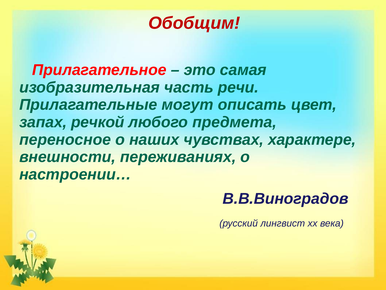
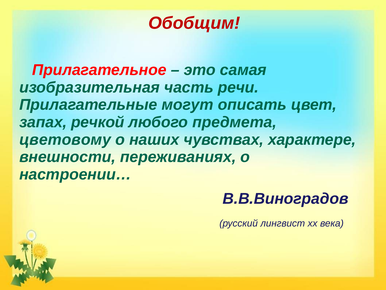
переносное: переносное -> цветовому
